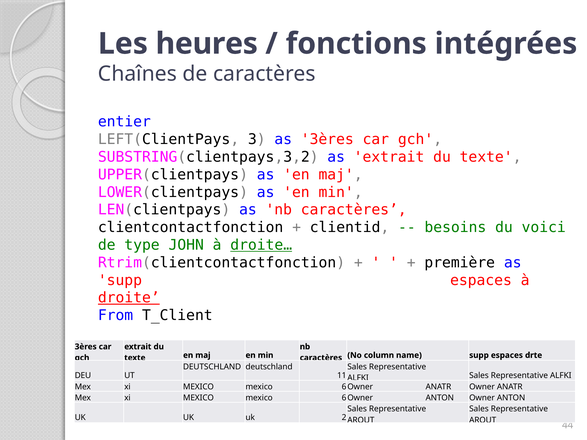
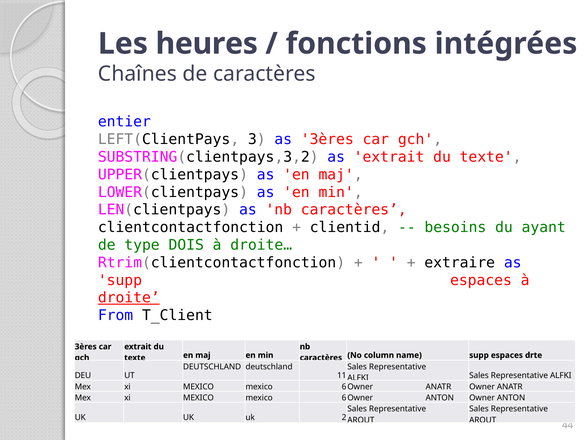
voici: voici -> ayant
JOHN: JOHN -> DOIS
droite… underline: present -> none
première: première -> extraire
